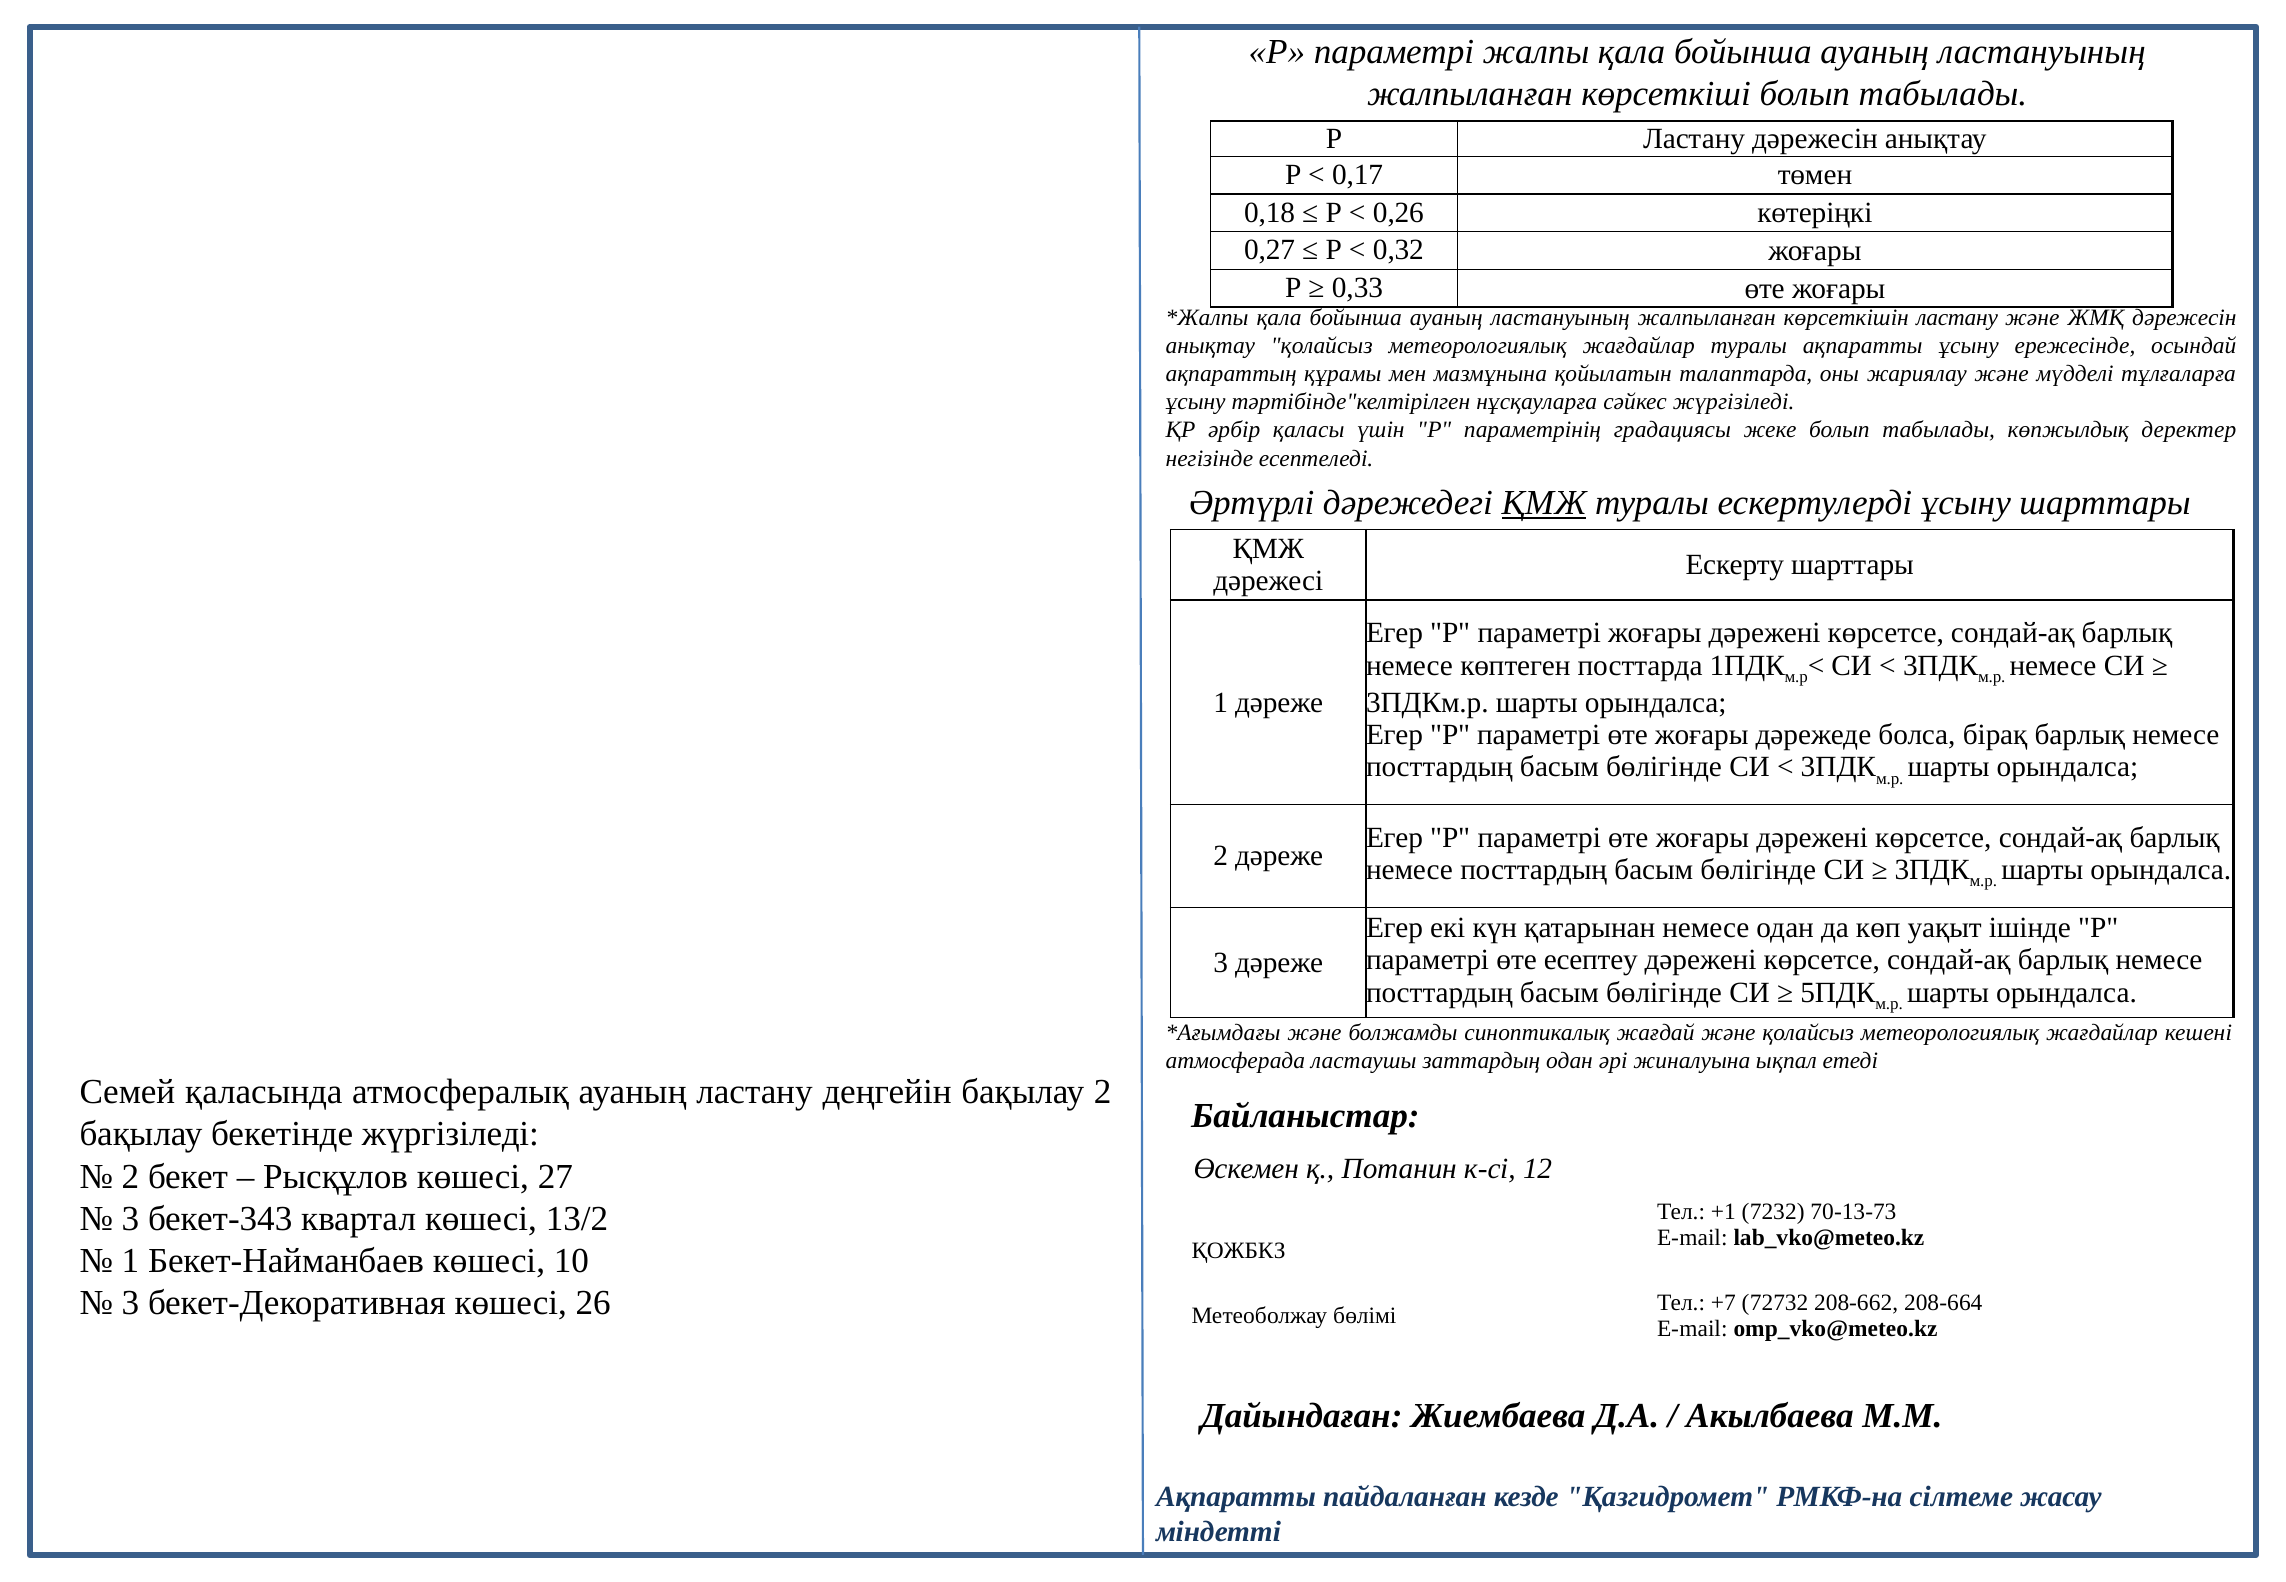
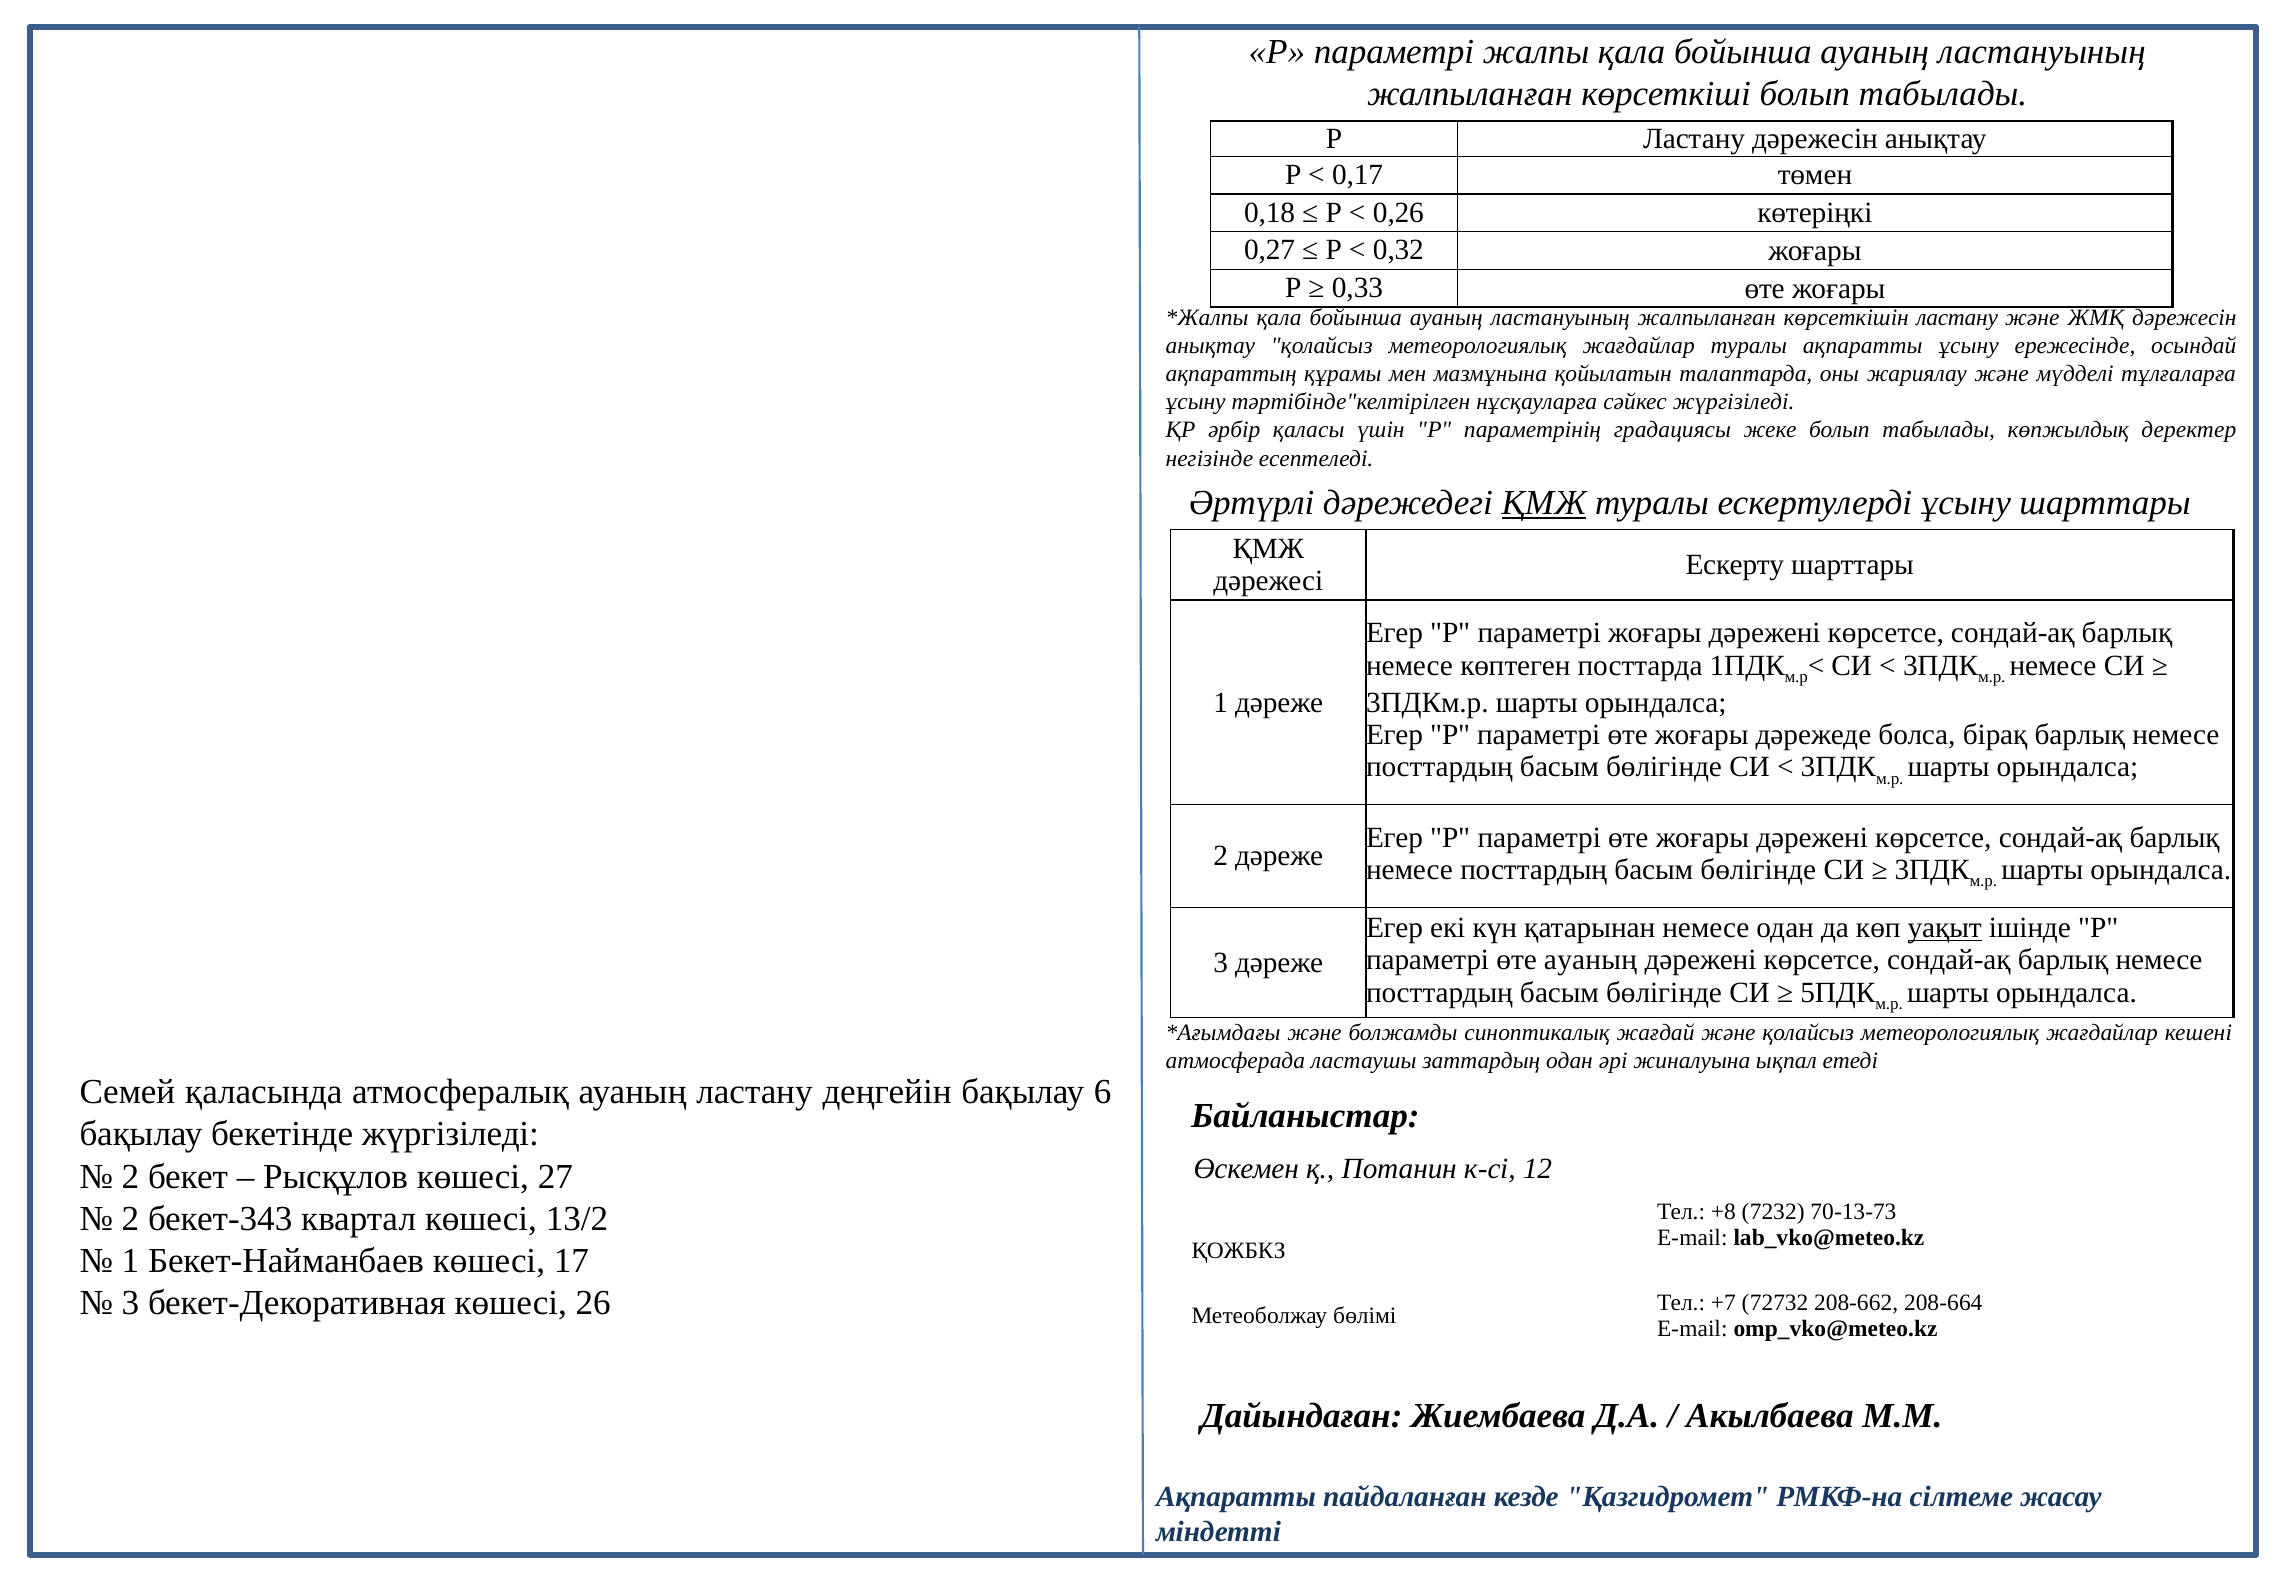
уақыт underline: none -> present
өте есептеу: есептеу -> ауаның
бақылау 2: 2 -> 6
+1: +1 -> +8
3 at (130, 1219): 3 -> 2
10: 10 -> 17
